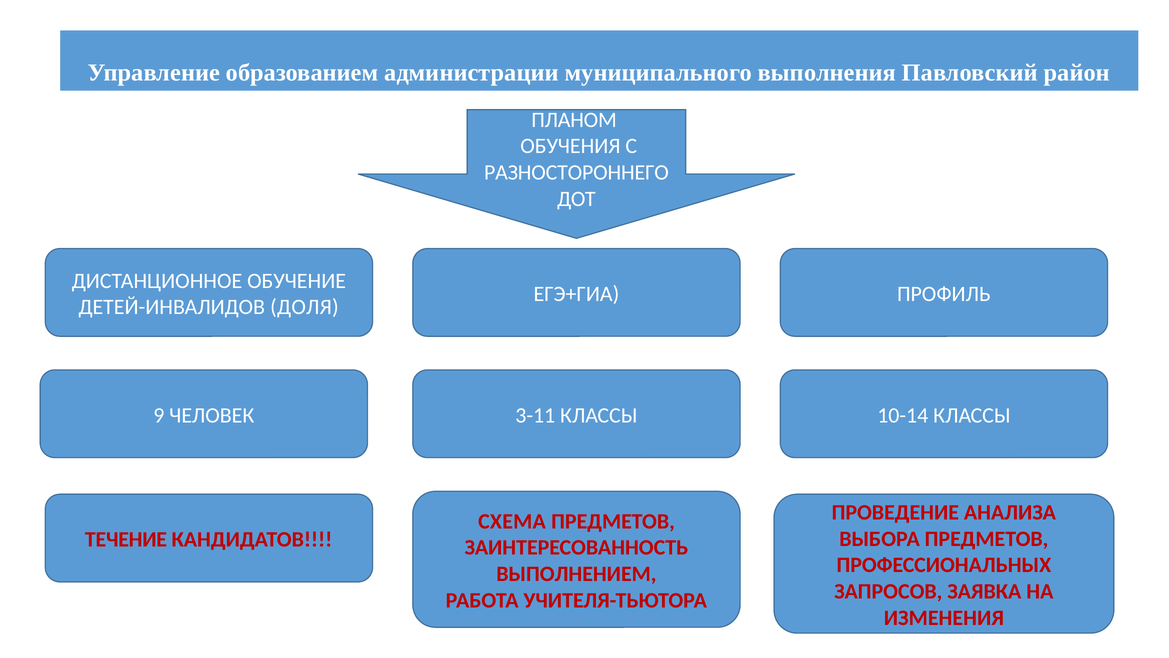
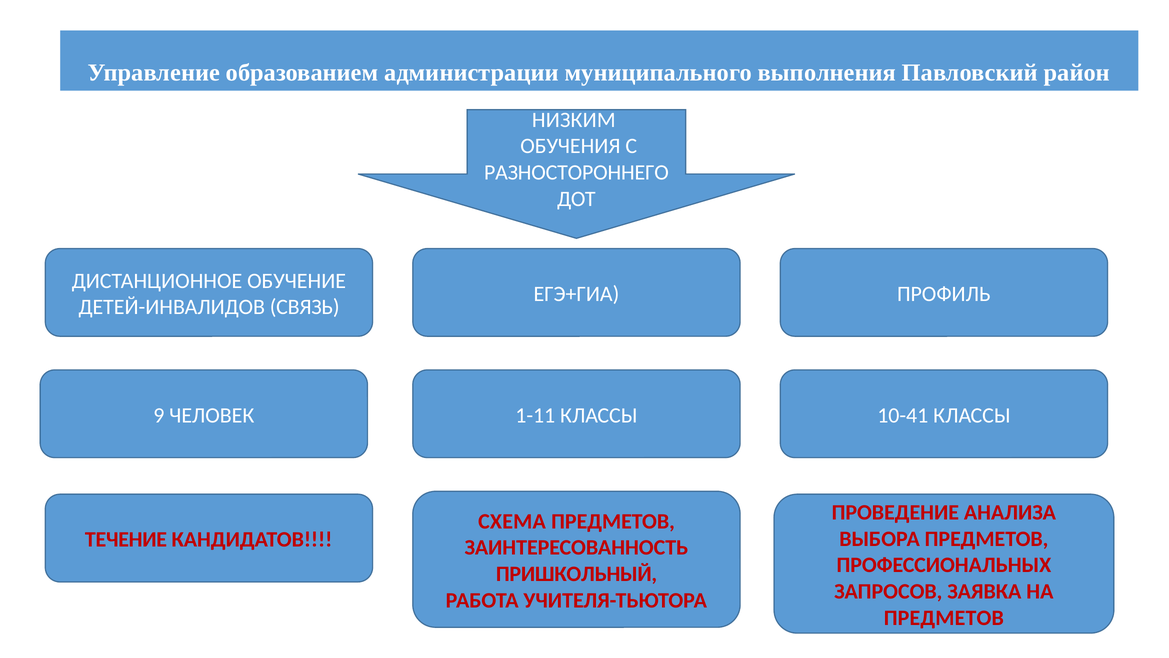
ПЛАНОМ: ПЛАНОМ -> НИЗКИМ
ДОЛЯ: ДОЛЯ -> СВЯЗЬ
3-11: 3-11 -> 1-11
10-14: 10-14 -> 10-41
ВЫПОЛНЕНИЕМ: ВЫПОЛНЕНИЕМ -> ПРИШКОЛЬНЫЙ
ИЗМЕНЕНИЯ at (944, 617): ИЗМЕНЕНИЯ -> ПРЕДМЕТОВ
